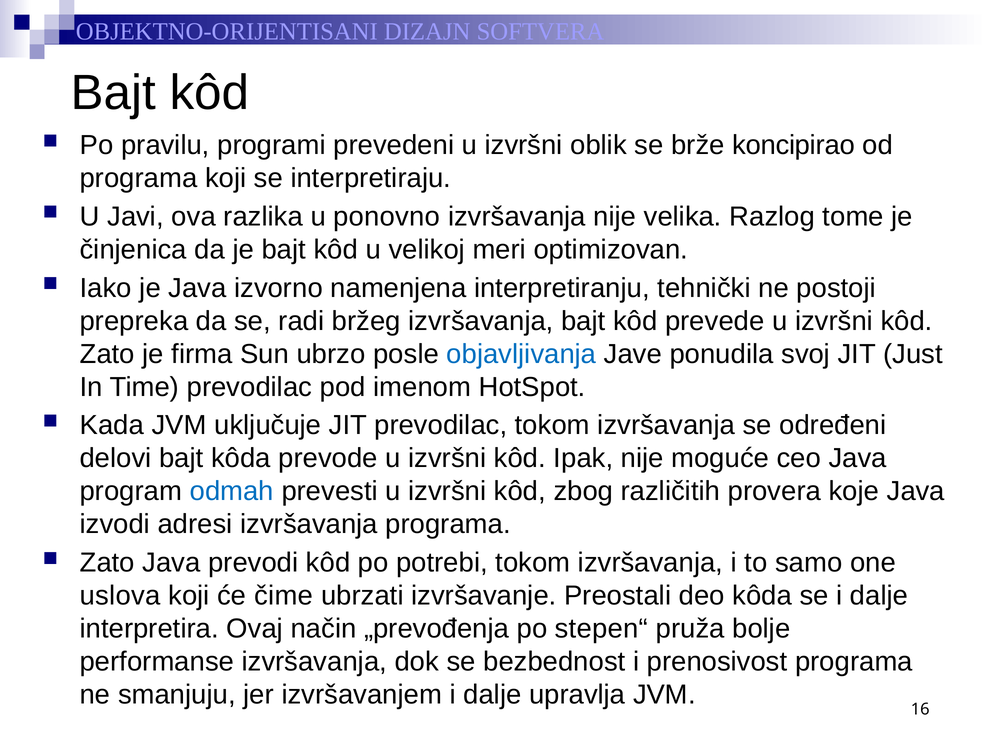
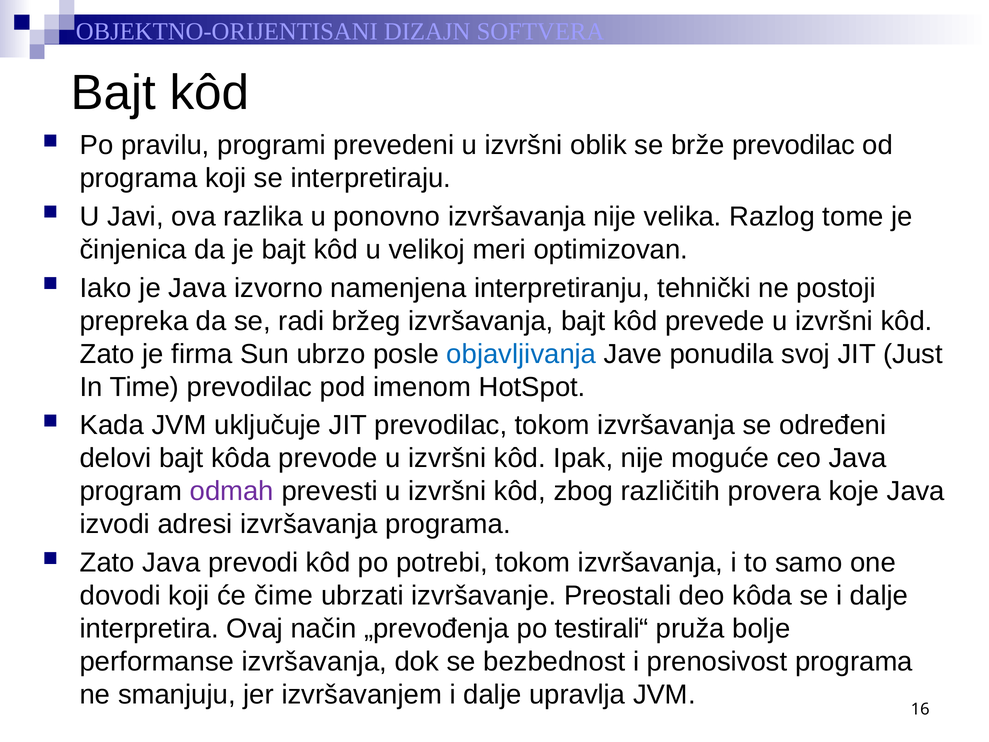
brže koncipirao: koncipirao -> prevodilac
odmah colour: blue -> purple
uslova: uslova -> dovodi
stepen“: stepen“ -> testirali“
